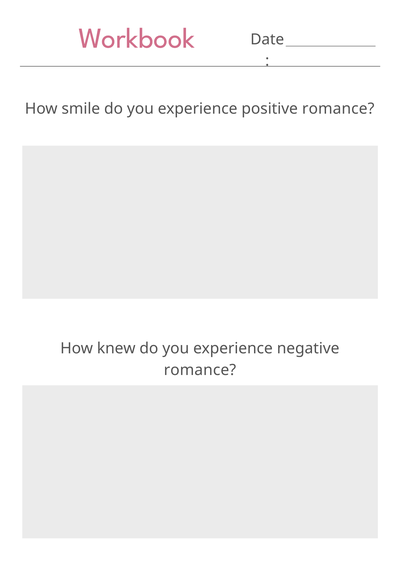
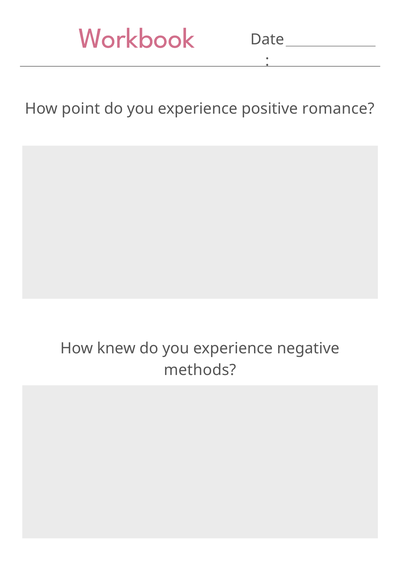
smile: smile -> point
romance at (200, 370): romance -> methods
